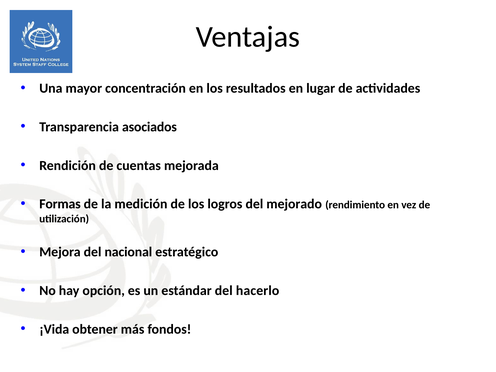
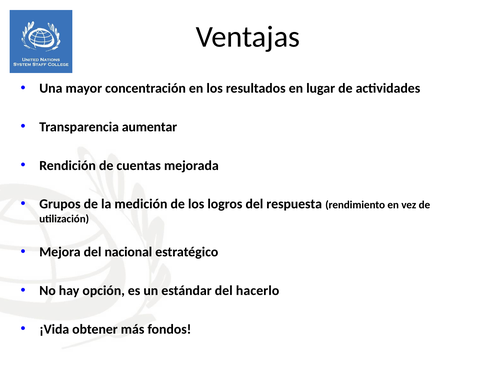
asociados: asociados -> aumentar
Formas: Formas -> Grupos
mejorado: mejorado -> respuesta
